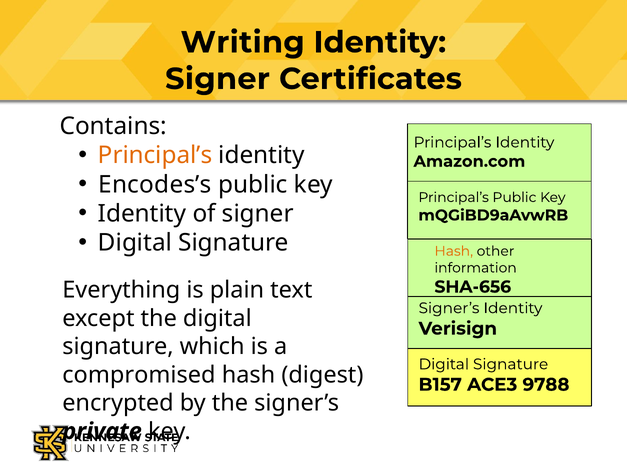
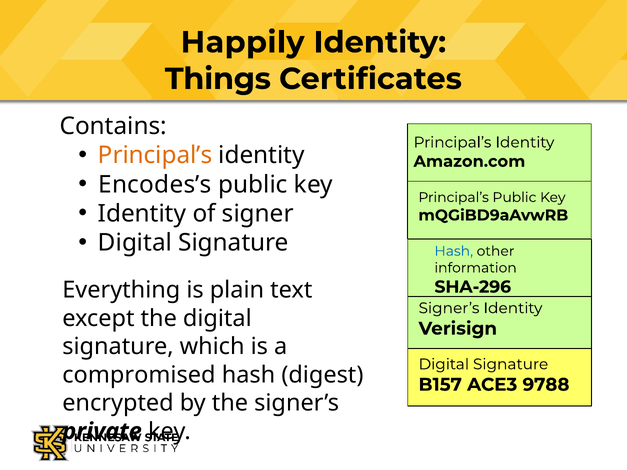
Writing: Writing -> Happily
Signer at (218, 79): Signer -> Things
Hash at (454, 251) colour: orange -> blue
SHA-656: SHA-656 -> SHA-296
